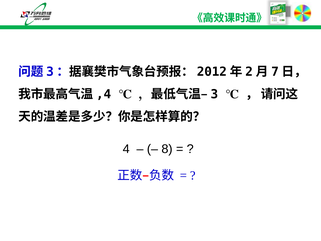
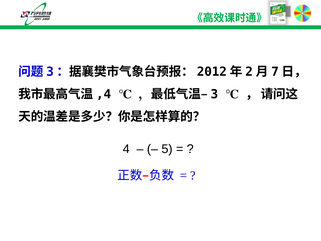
8: 8 -> 5
